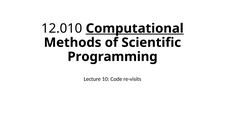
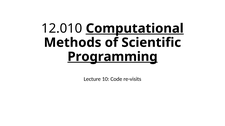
Programming underline: none -> present
